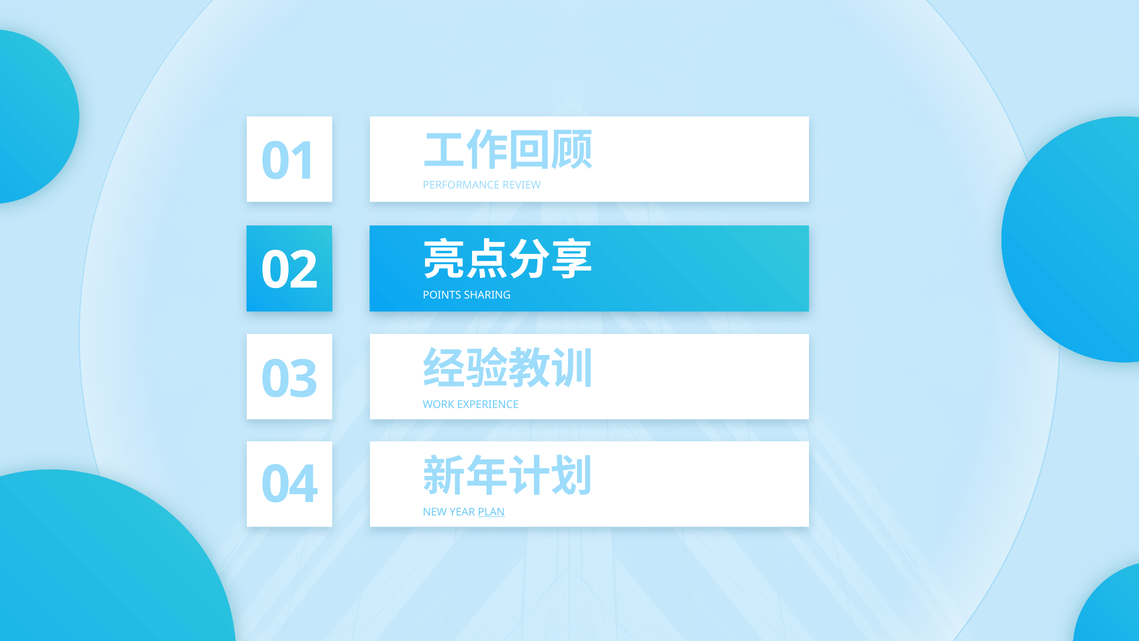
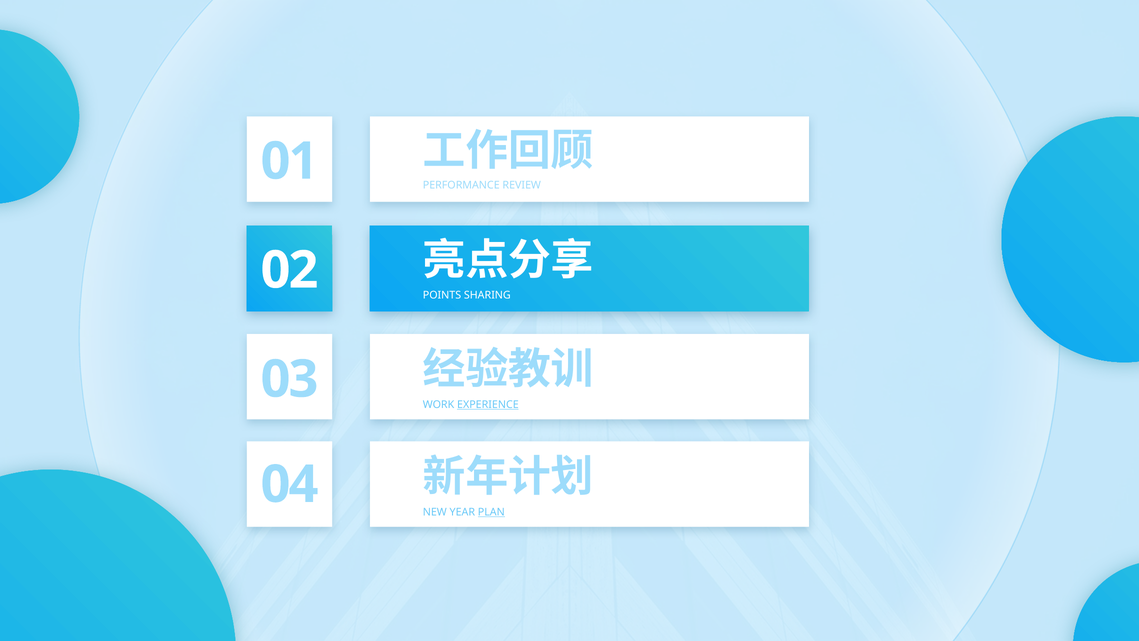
EXPERIENCE underline: none -> present
